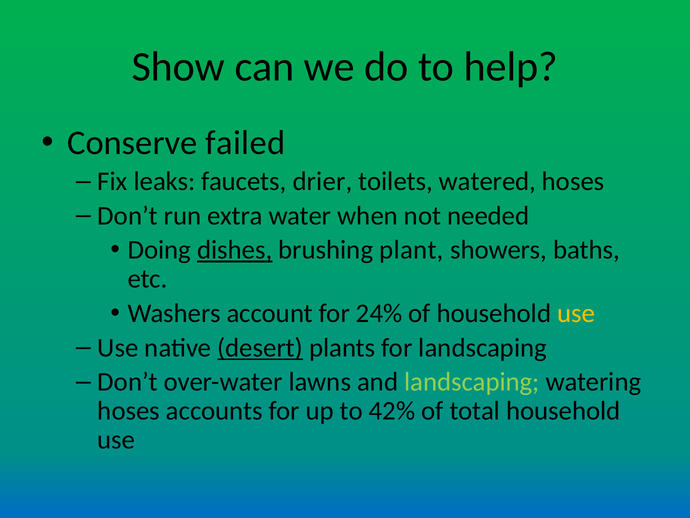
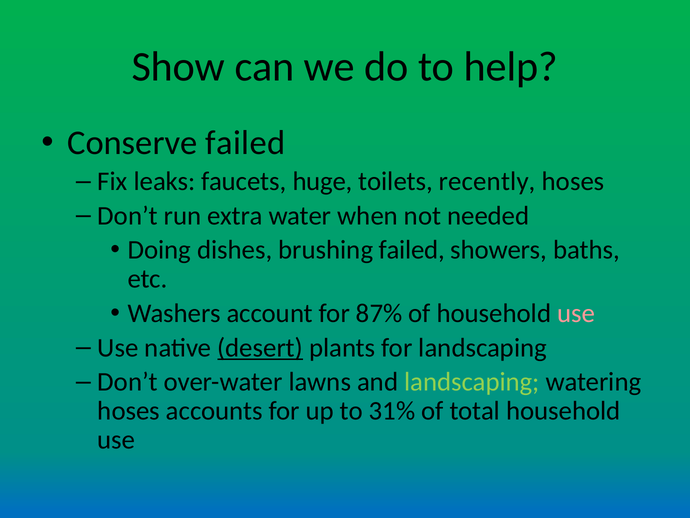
drier: drier -> huge
watered: watered -> recently
dishes underline: present -> none
brushing plant: plant -> failed
24%: 24% -> 87%
use at (576, 313) colour: yellow -> pink
42%: 42% -> 31%
